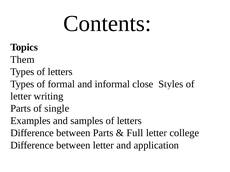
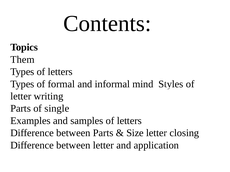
close: close -> mind
Full: Full -> Size
college: college -> closing
